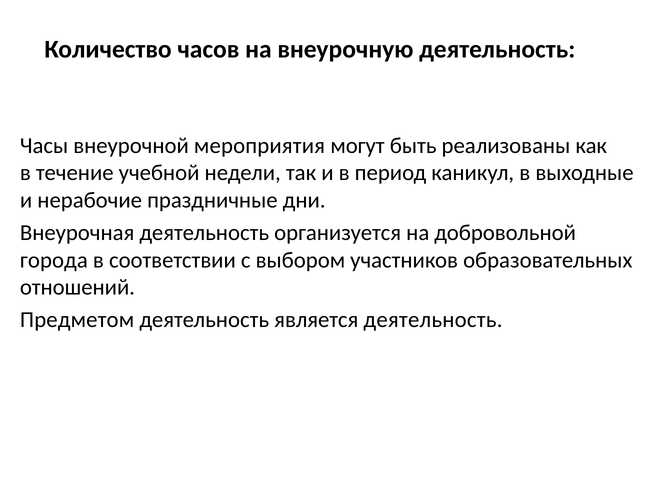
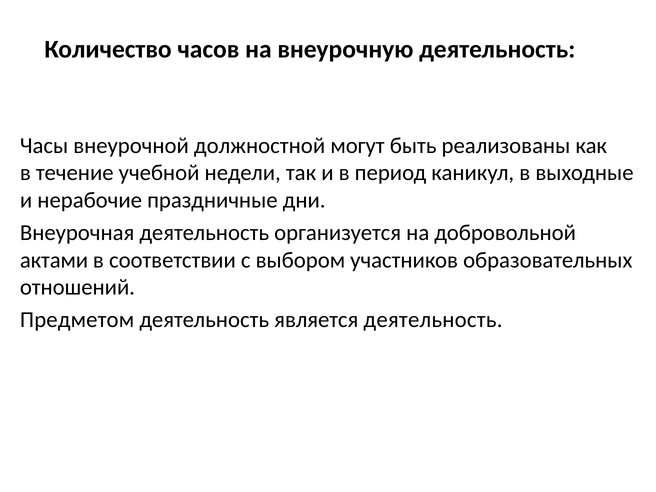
мероприятия: мероприятия -> должностной
города: города -> актами
